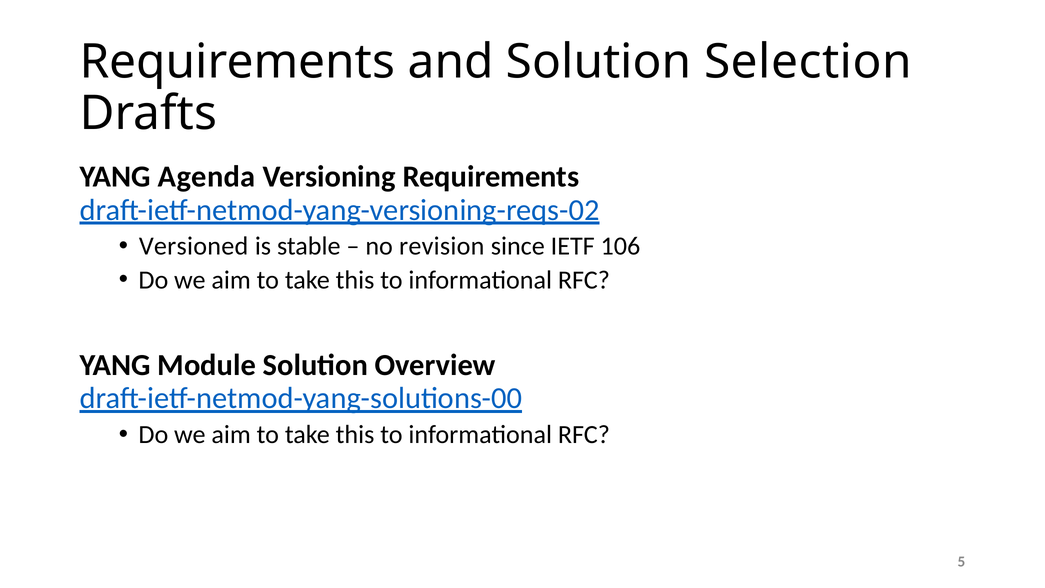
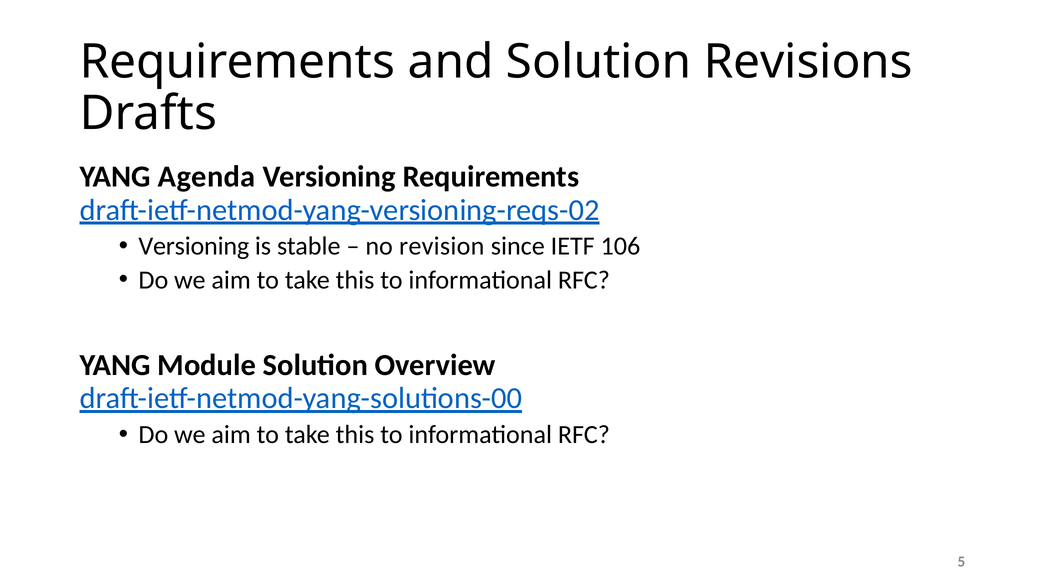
Selection: Selection -> Revisions
Versioned at (194, 246): Versioned -> Versioning
